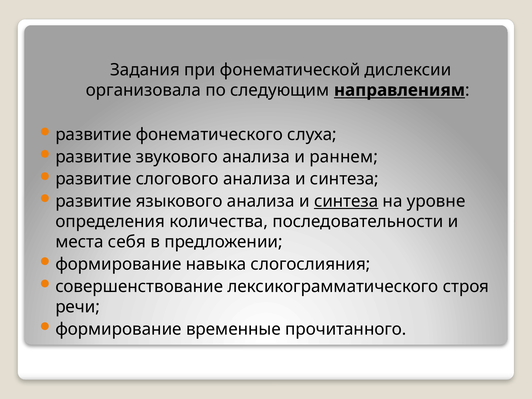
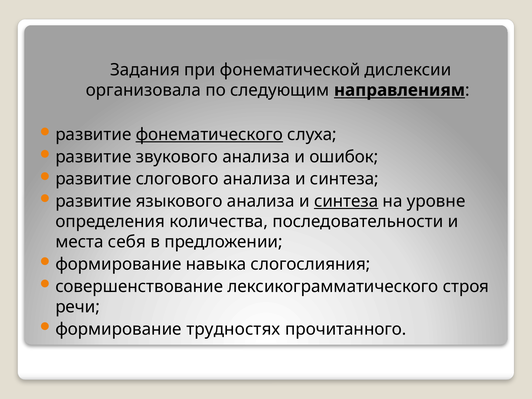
фонематического underline: none -> present
раннем: раннем -> ошибок
временные: временные -> трудностях
